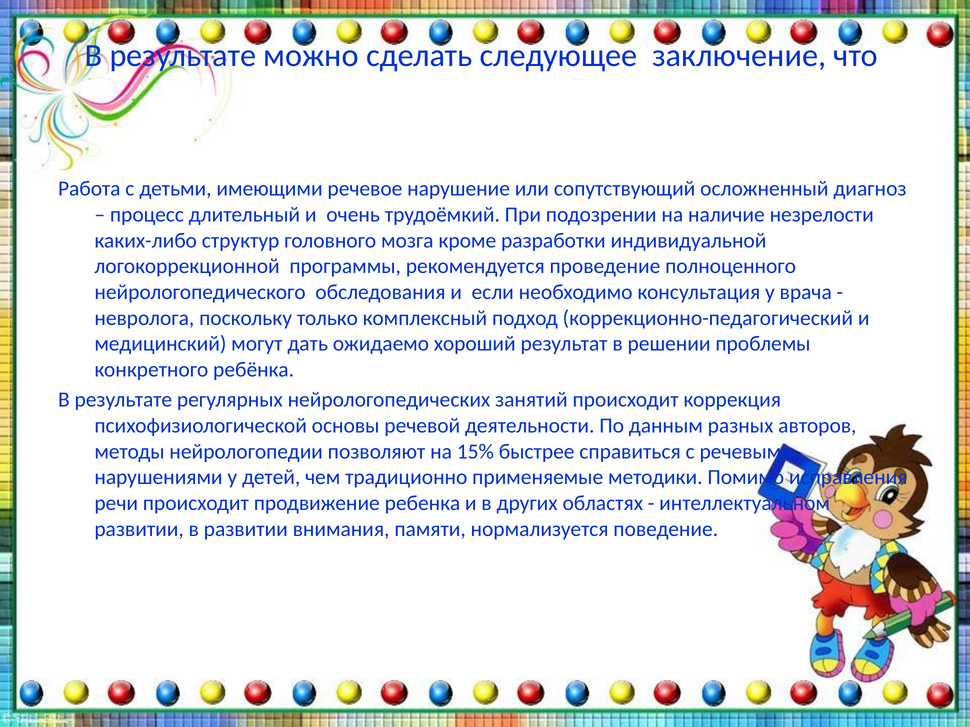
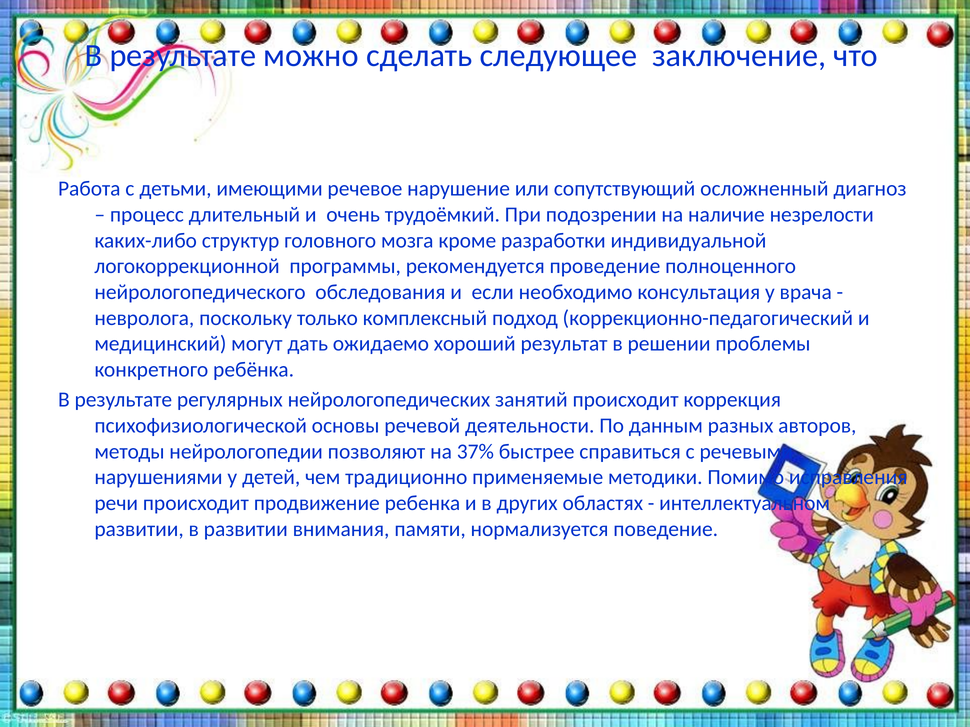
15%: 15% -> 37%
